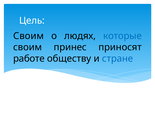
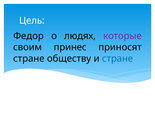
Своим at (29, 36): Своим -> Федор
которые colour: blue -> purple
работе at (29, 59): работе -> стране
